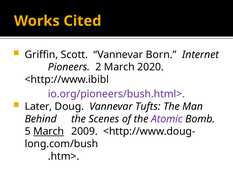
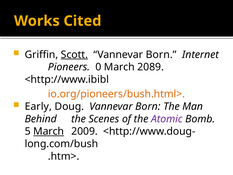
Scott underline: none -> present
2: 2 -> 0
2020: 2020 -> 2089
io.org/pioneers/bush.html> colour: purple -> orange
Later: Later -> Early
Doug Vannevar Tufts: Tufts -> Born
